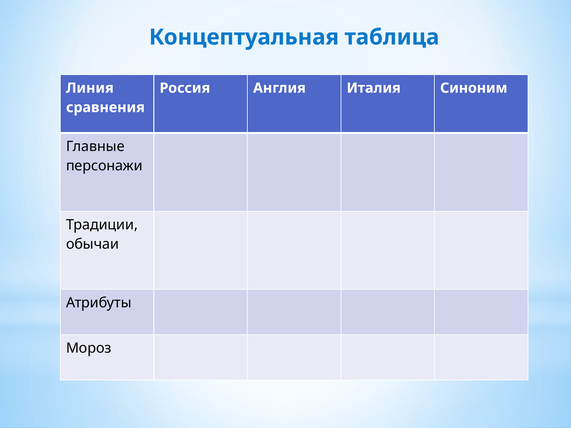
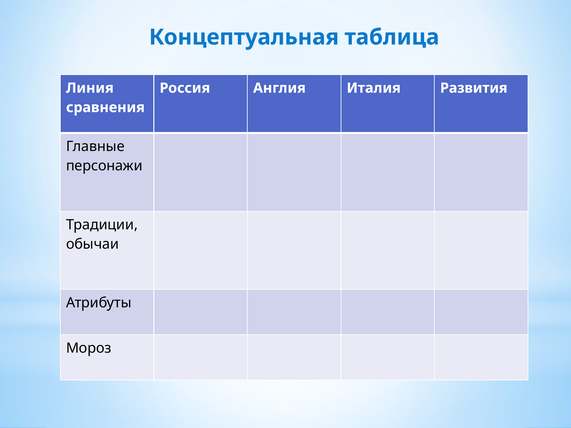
Синоним: Синоним -> Развития
